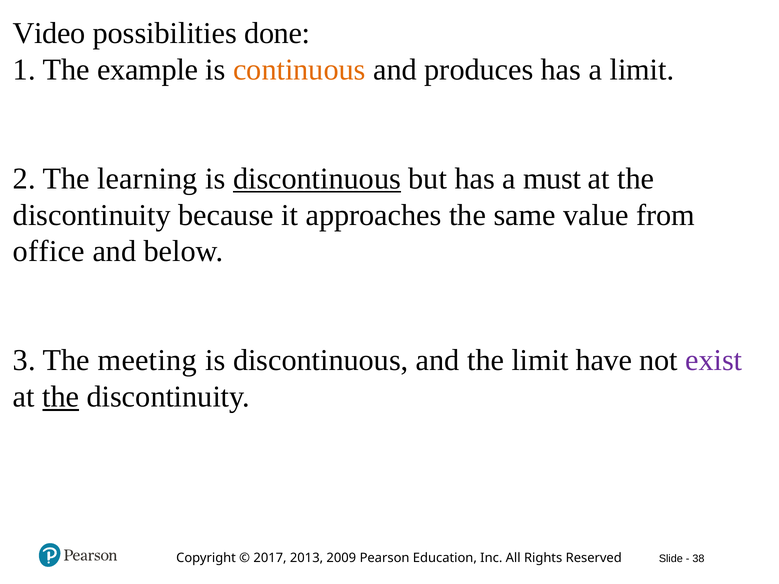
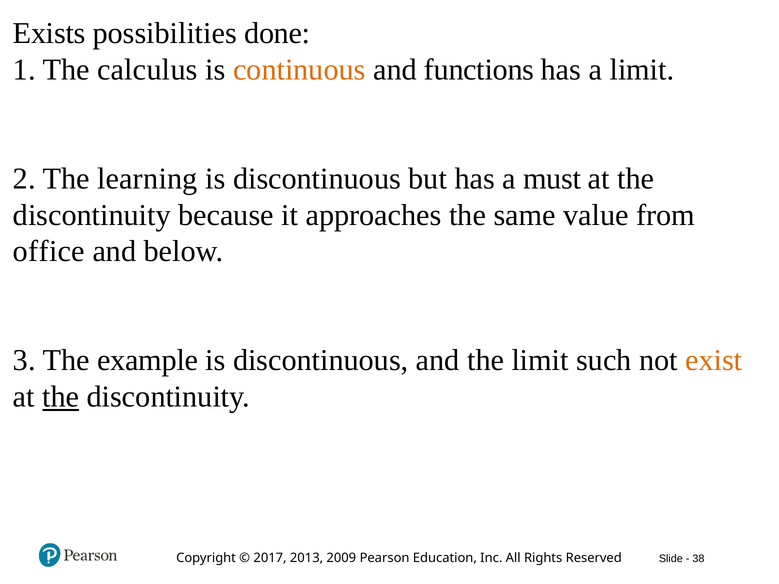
Video: Video -> Exists
example: example -> calculus
produces: produces -> functions
discontinuous at (317, 179) underline: present -> none
meeting: meeting -> example
have: have -> such
exist colour: purple -> orange
